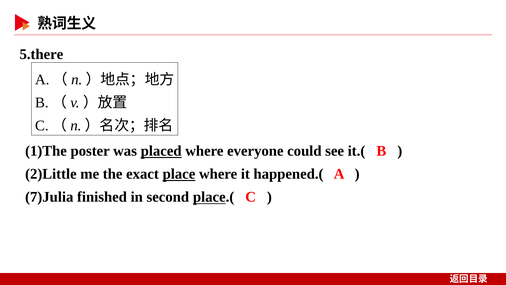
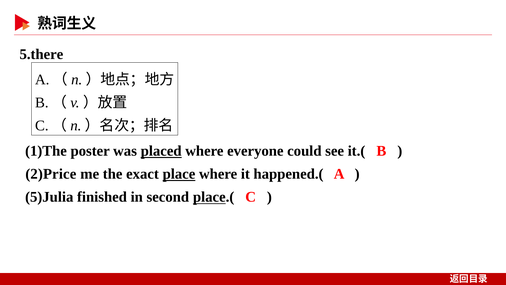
2)Little: 2)Little -> 2)Price
7)Julia: 7)Julia -> 5)Julia
